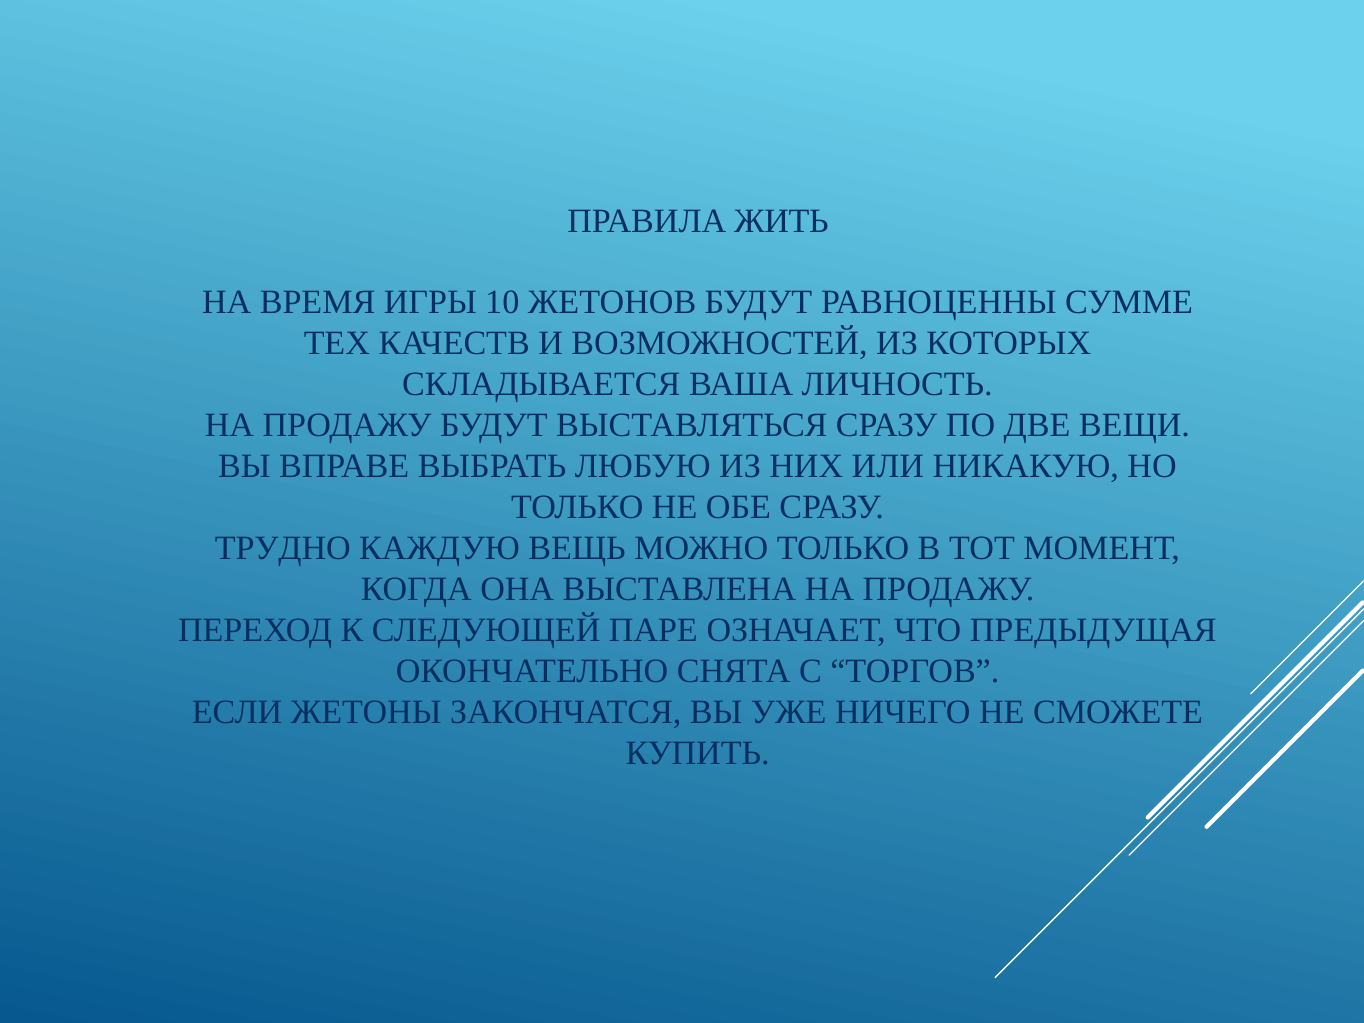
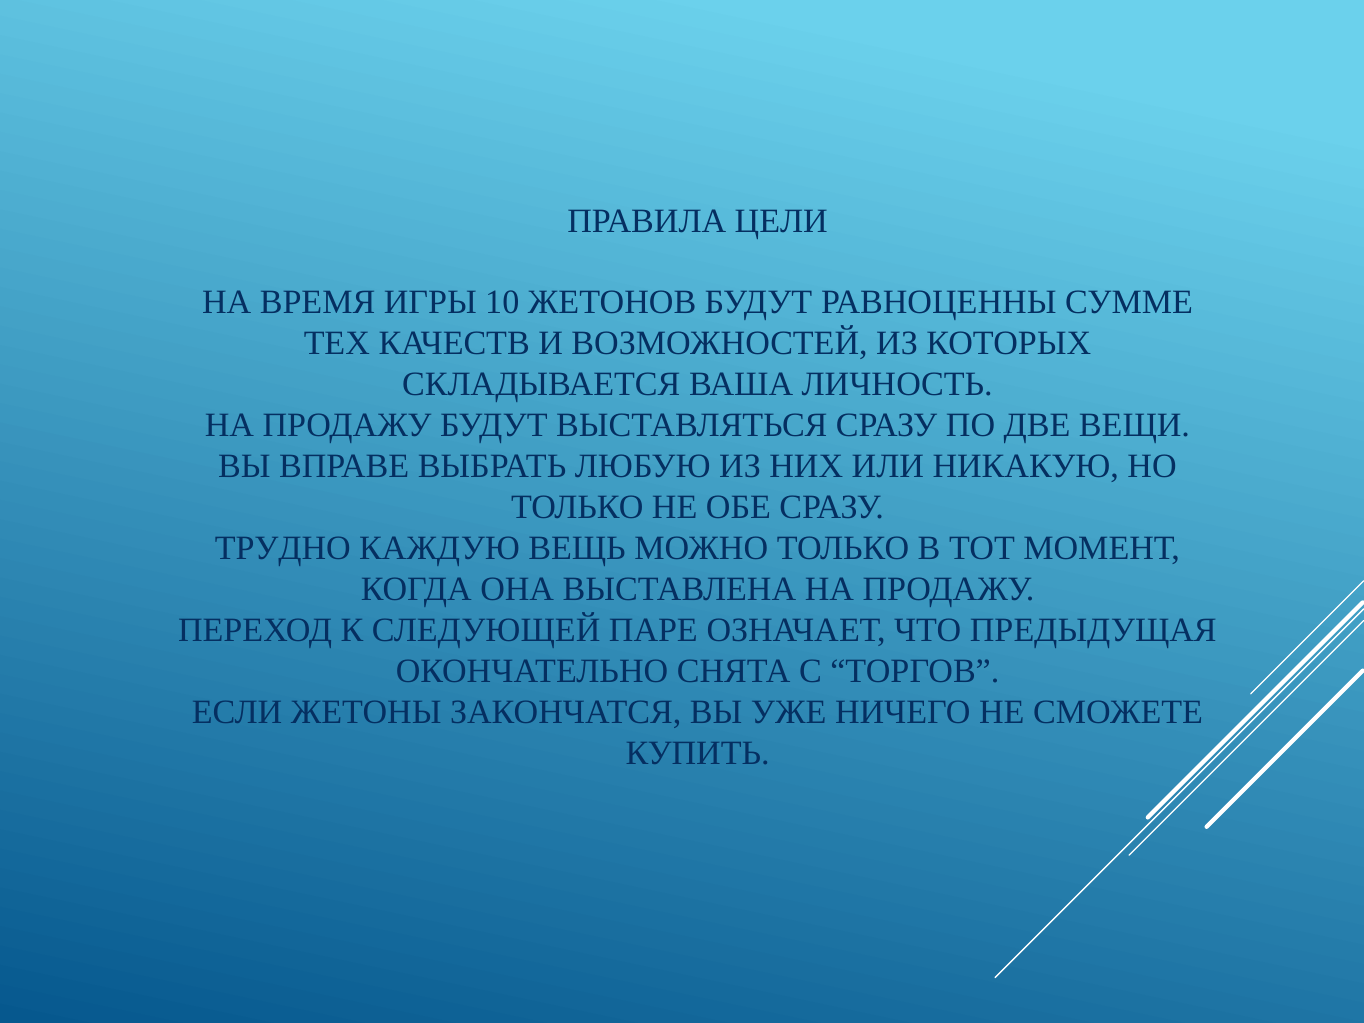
ЖИТЬ: ЖИТЬ -> ЦЕЛИ
